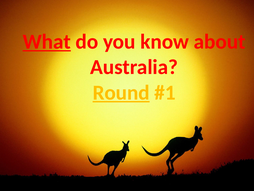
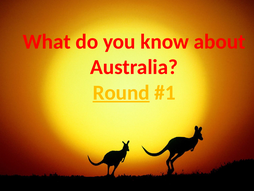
What underline: present -> none
